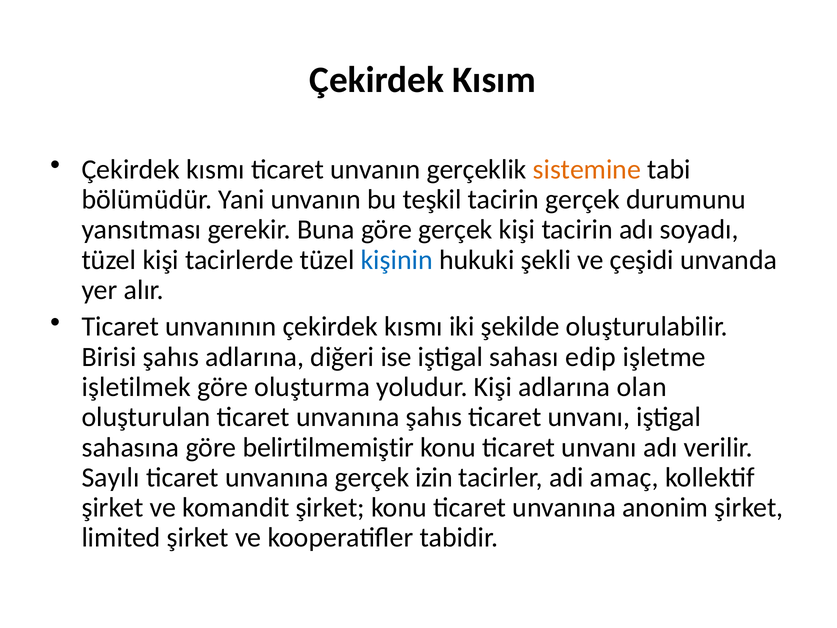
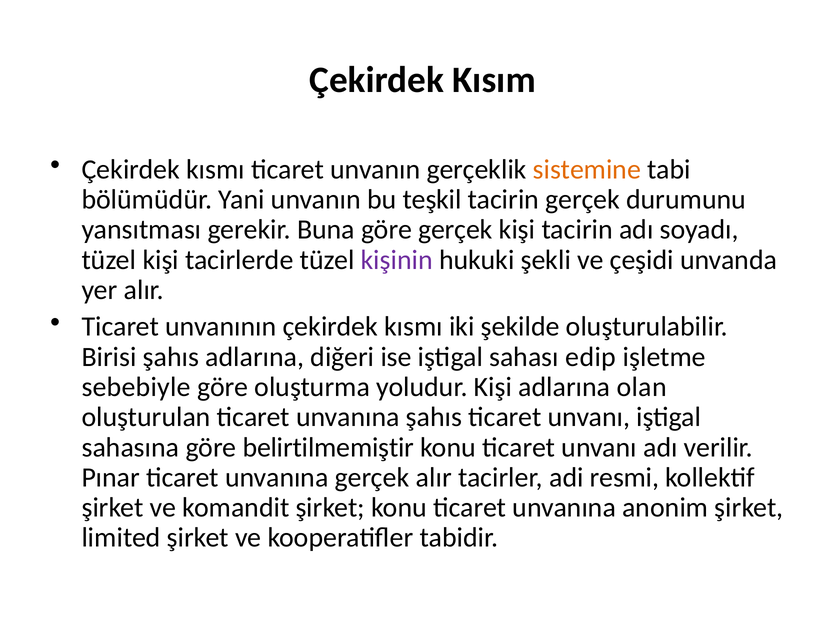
kişinin colour: blue -> purple
işletilmek: işletilmek -> sebebiyle
Sayılı: Sayılı -> Pınar
gerçek izin: izin -> alır
amaç: amaç -> resmi
